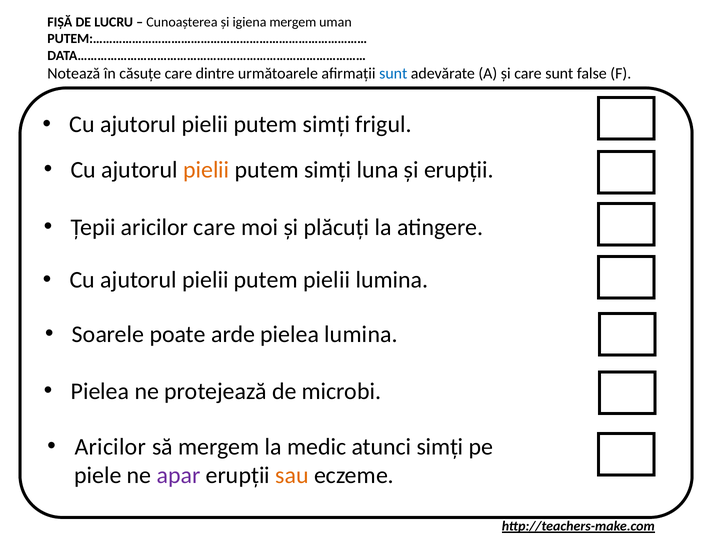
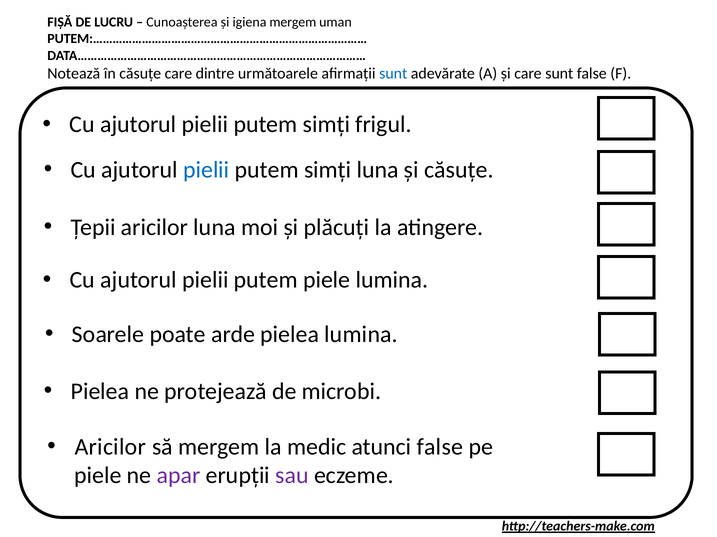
pielii at (206, 170) colour: orange -> blue
și erupții: erupții -> căsuțe
aricilor care: care -> luna
putem pielii: pielii -> piele
atunci simți: simți -> false
sau colour: orange -> purple
